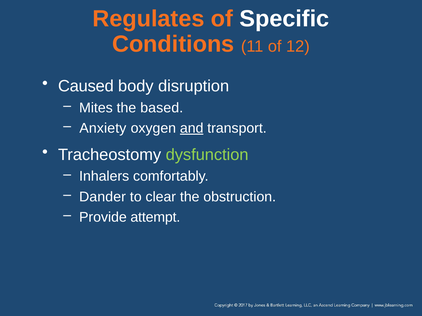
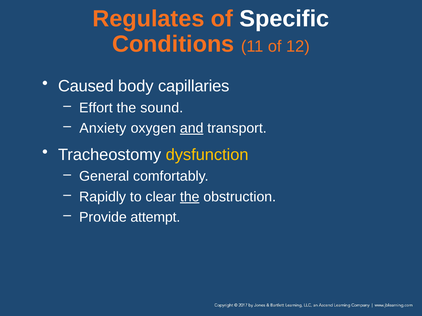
disruption: disruption -> capillaries
Mites: Mites -> Effort
based: based -> sound
dysfunction colour: light green -> yellow
Inhalers: Inhalers -> General
Dander: Dander -> Rapidly
the at (190, 197) underline: none -> present
